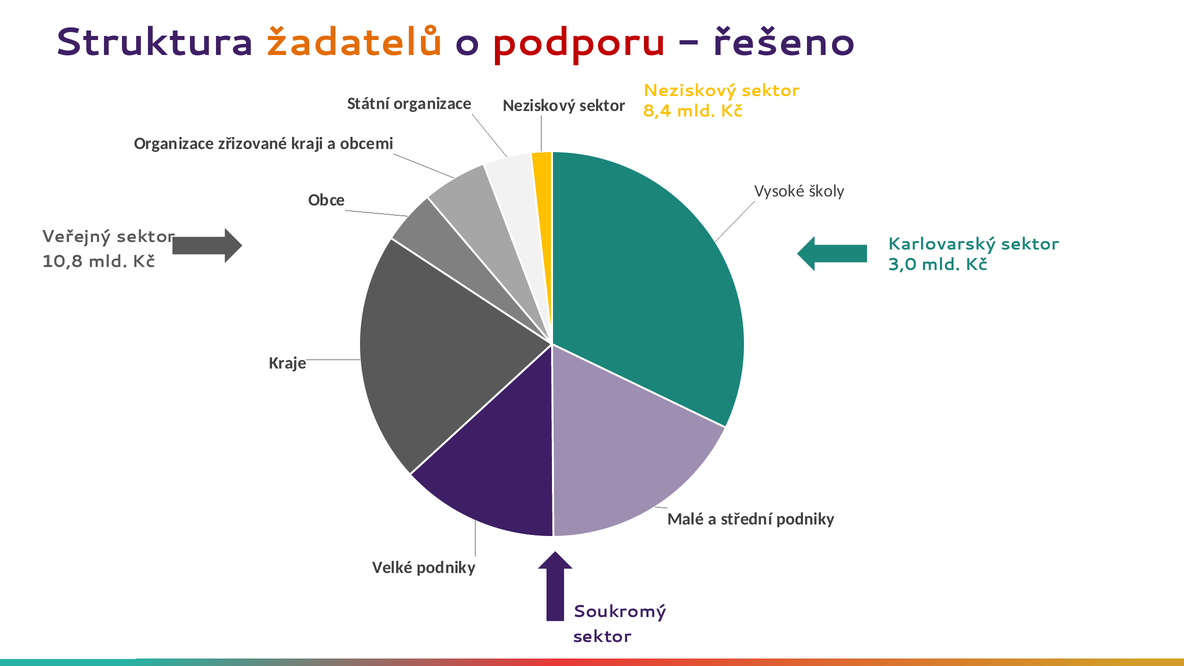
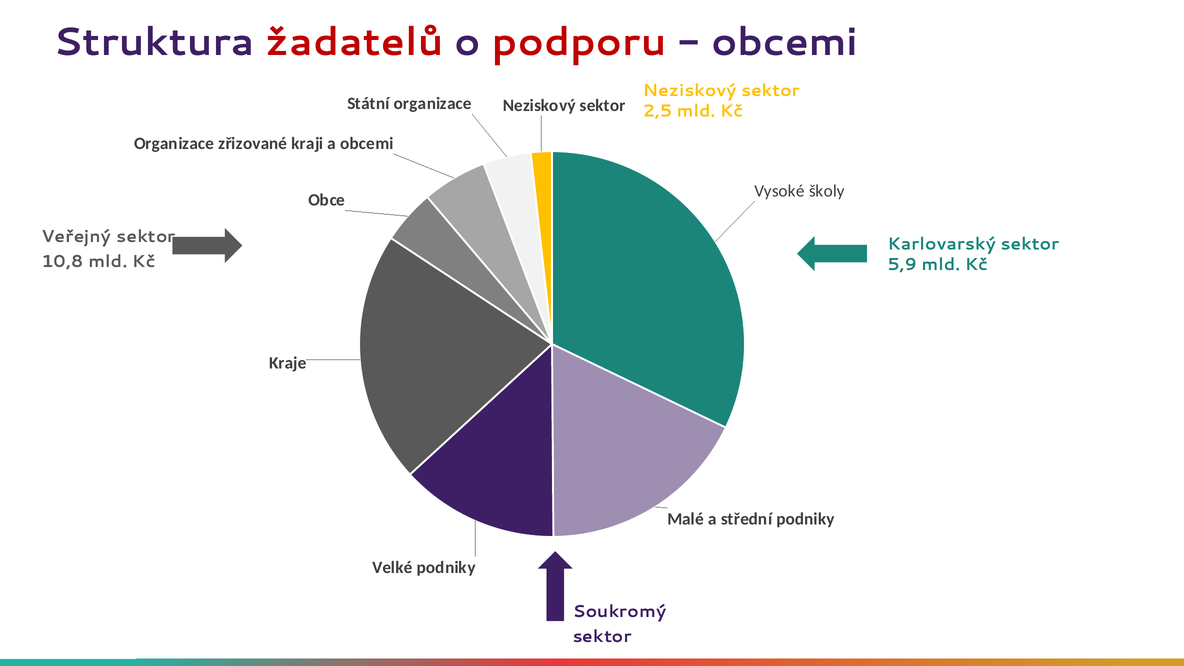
žadatelů colour: orange -> red
řešeno at (784, 42): řešeno -> obcemi
8,4: 8,4 -> 2,5
3,0: 3,0 -> 5,9
